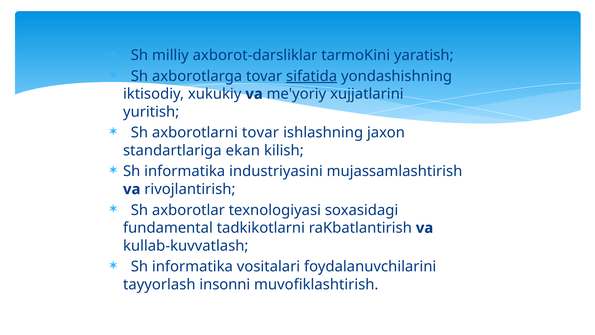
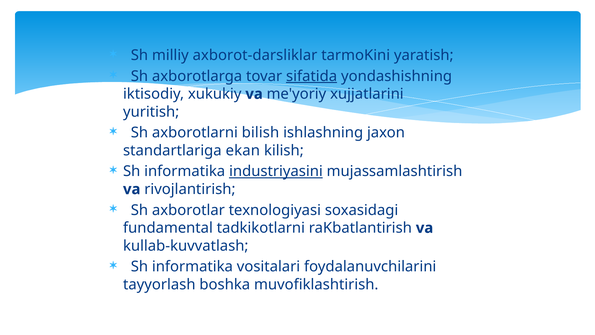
axborotlarni tovar: tovar -> bilish
industriyasini underline: none -> present
insonni: insonni -> boshka
